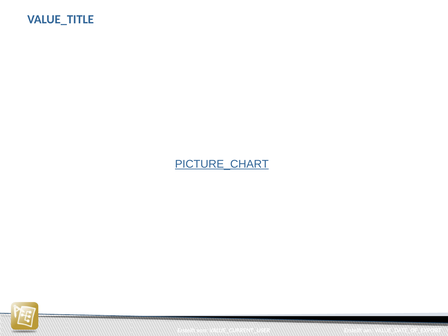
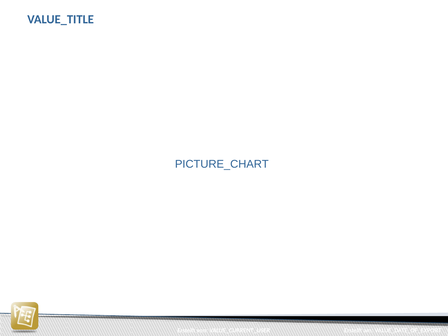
PICTURE_CHART underline: present -> none
